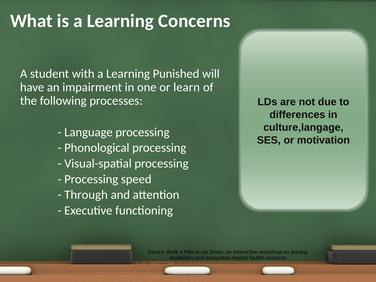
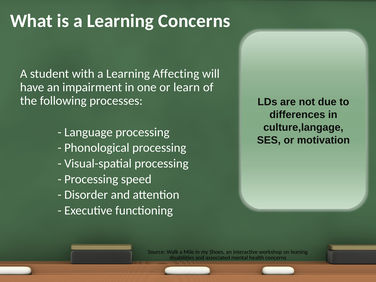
Punished: Punished -> Affecting
Through: Through -> Disorder
